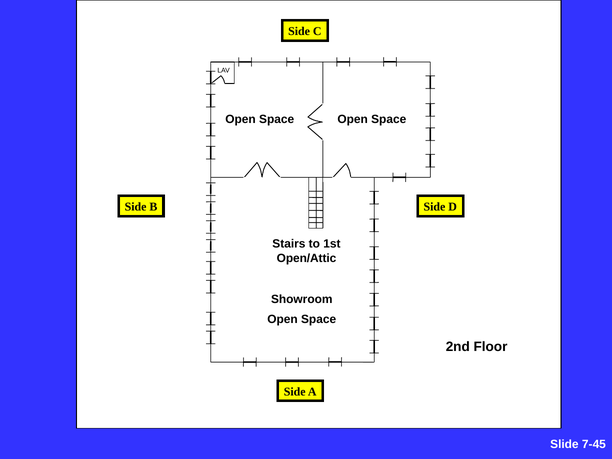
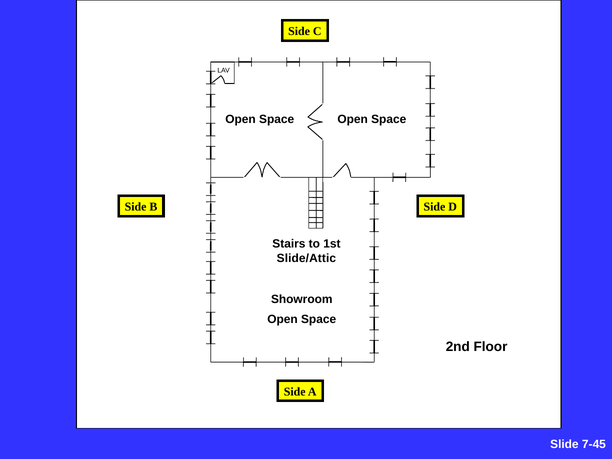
Open/Attic: Open/Attic -> Slide/Attic
